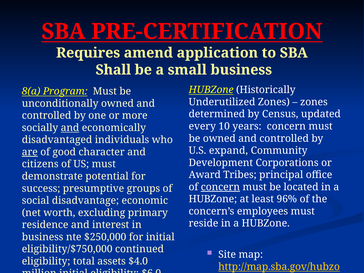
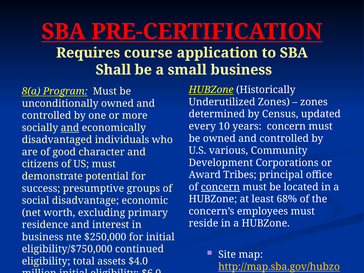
amend: amend -> course
expand: expand -> various
are underline: present -> none
96%: 96% -> 68%
